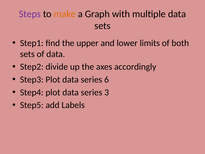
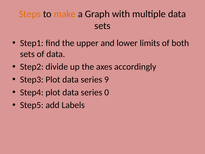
Steps colour: purple -> orange
6: 6 -> 9
3: 3 -> 0
